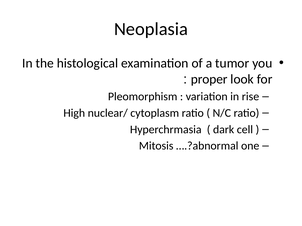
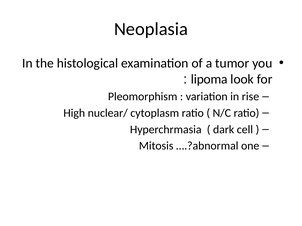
proper: proper -> lipoma
